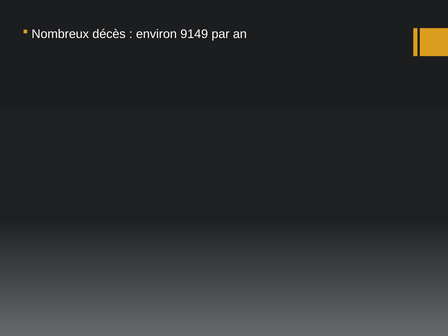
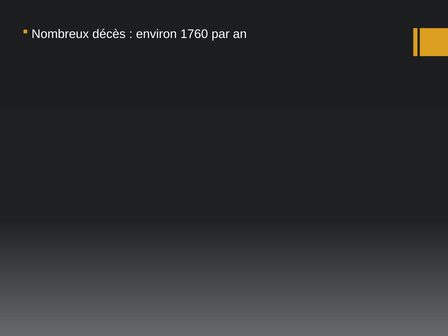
9149: 9149 -> 1760
